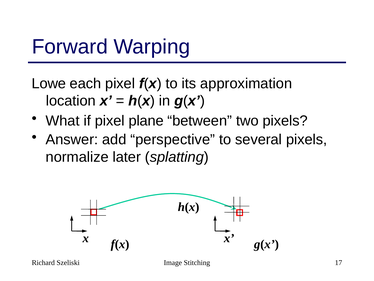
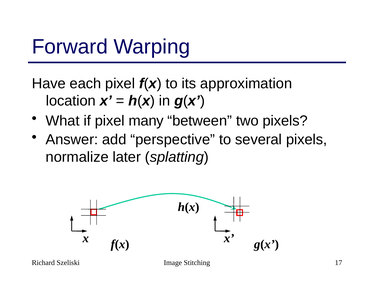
Lowe: Lowe -> Have
plane: plane -> many
